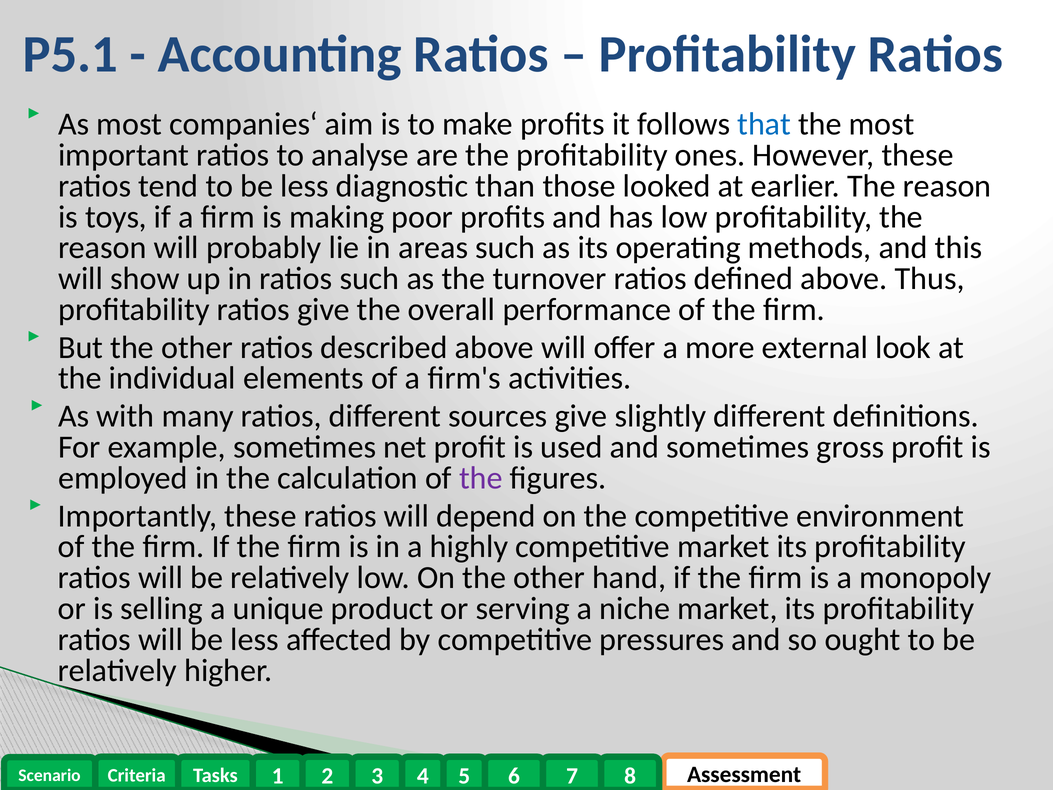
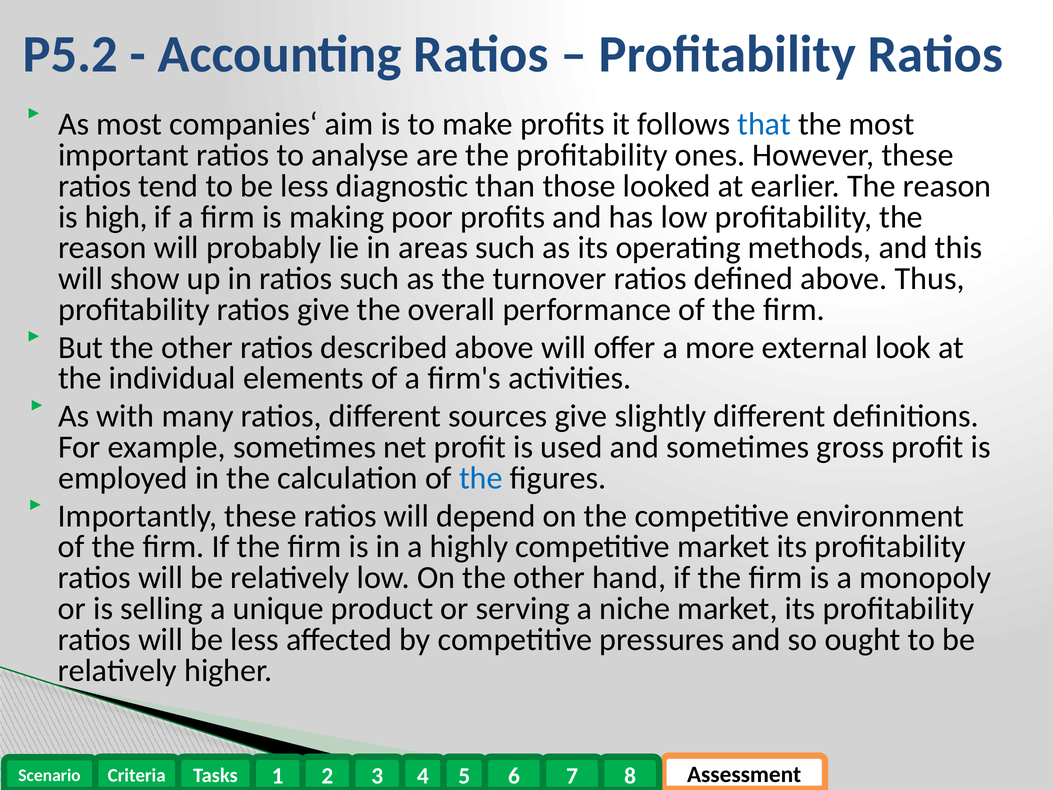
P5.1: P5.1 -> P5.2
toys: toys -> high
the at (481, 478) colour: purple -> blue
